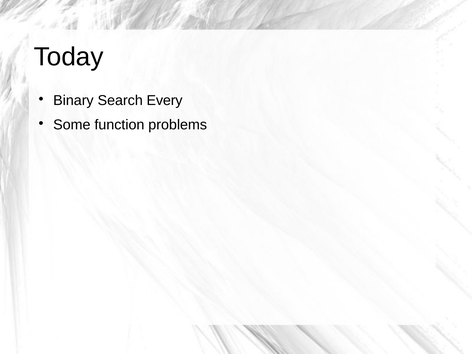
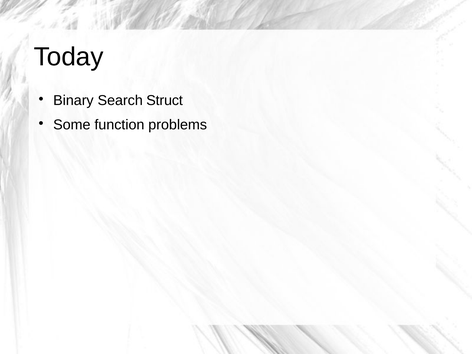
Every: Every -> Struct
